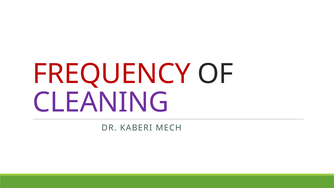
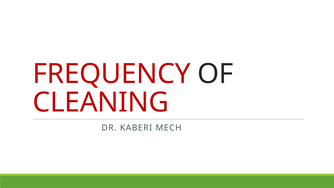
CLEANING colour: purple -> red
